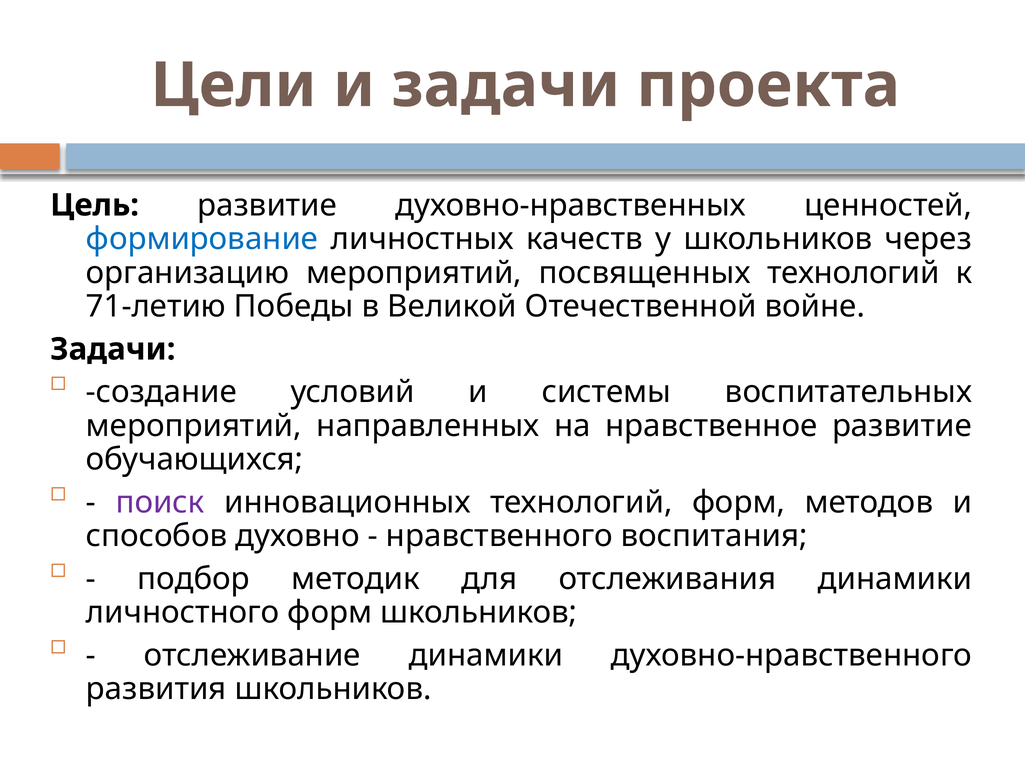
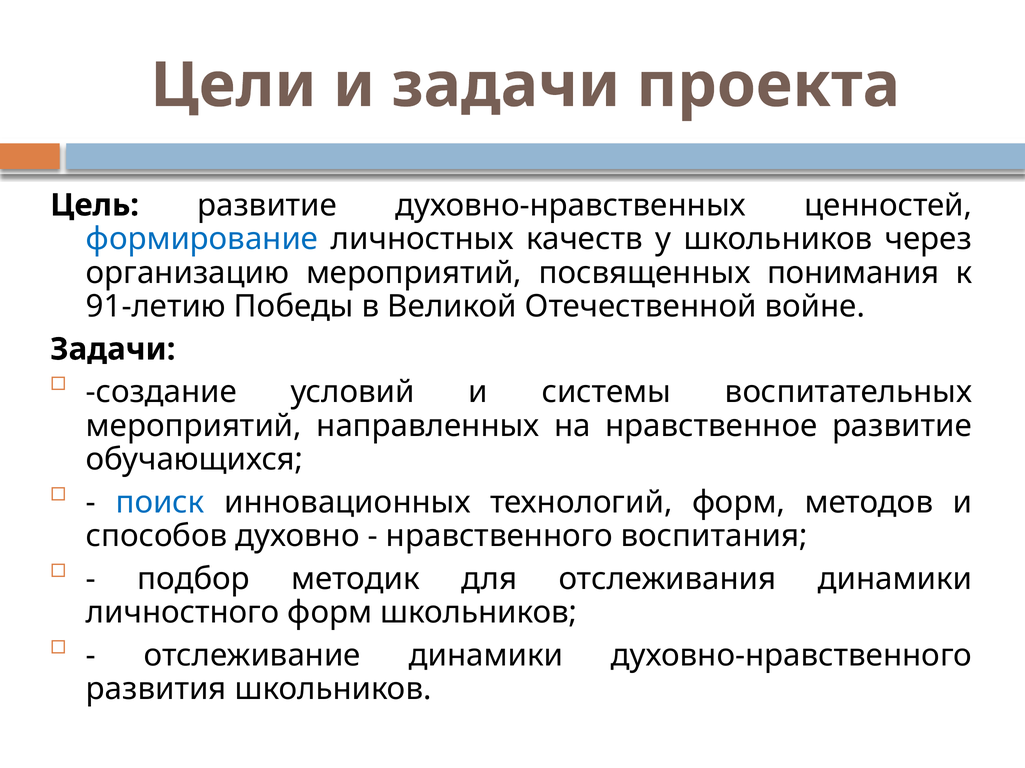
посвященных технологий: технологий -> понимания
71-летию: 71-летию -> 91-летию
поиск colour: purple -> blue
